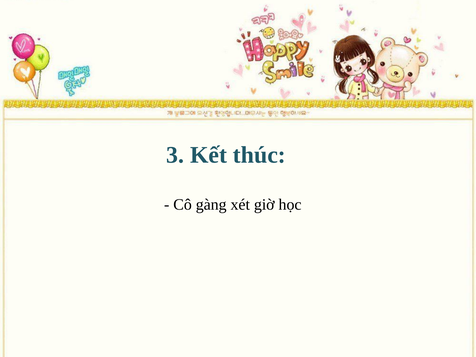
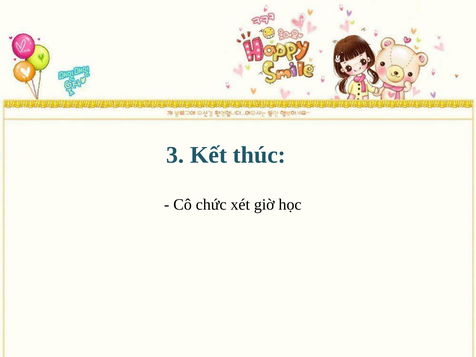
gàng: gàng -> chức
